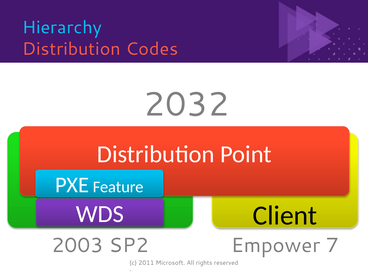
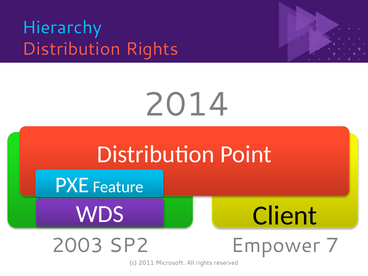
Distribution Codes: Codes -> Rights
2032: 2032 -> 2014
